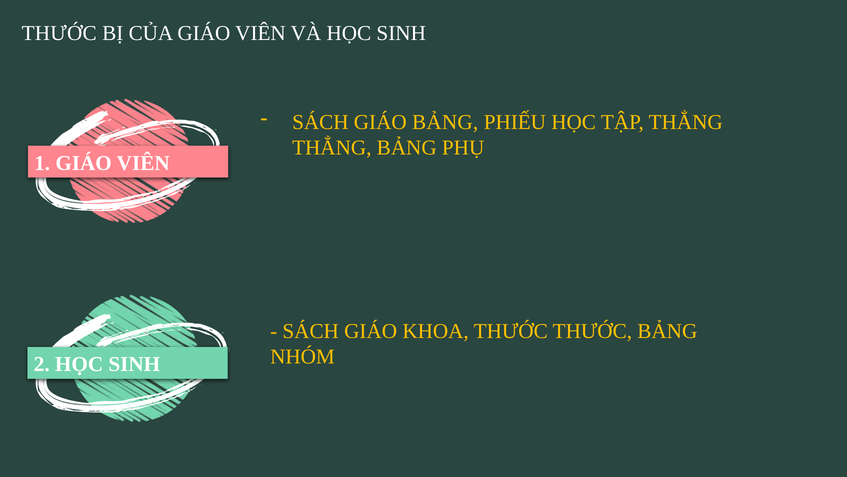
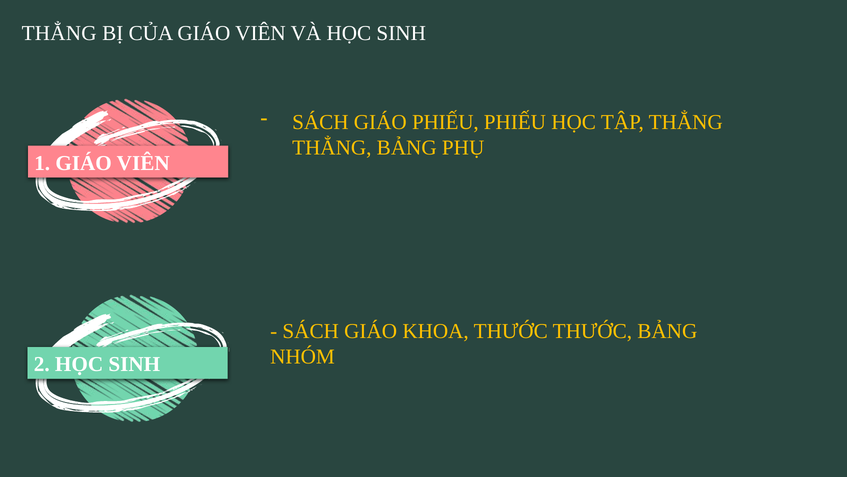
THƯỚC at (59, 33): THƯỚC -> THẲNG
GIÁO BẢNG: BẢNG -> PHIẾU
